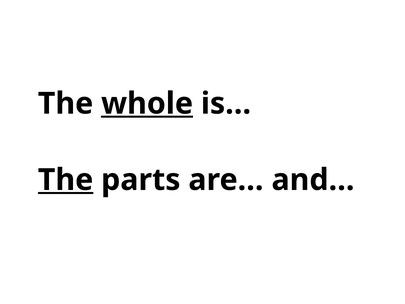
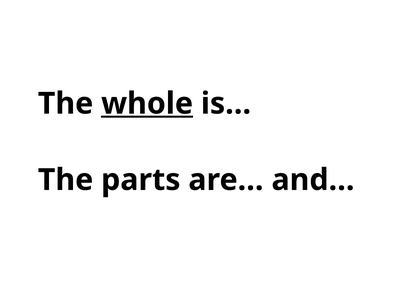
The at (66, 180) underline: present -> none
